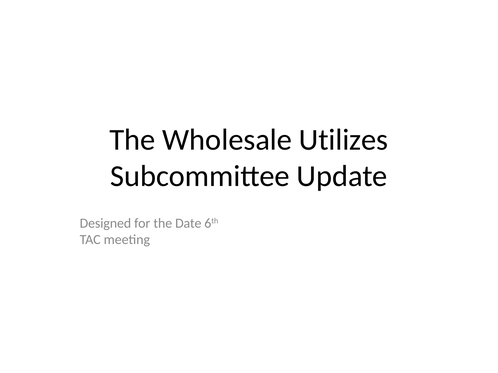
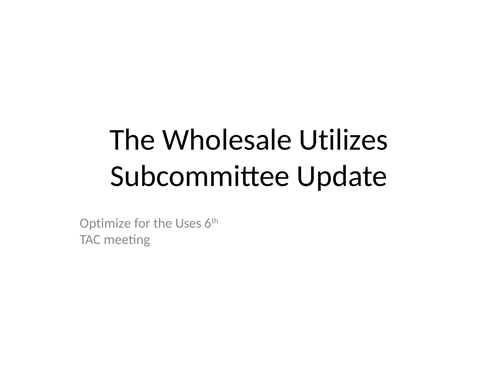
Designed: Designed -> Optimize
Date: Date -> Uses
